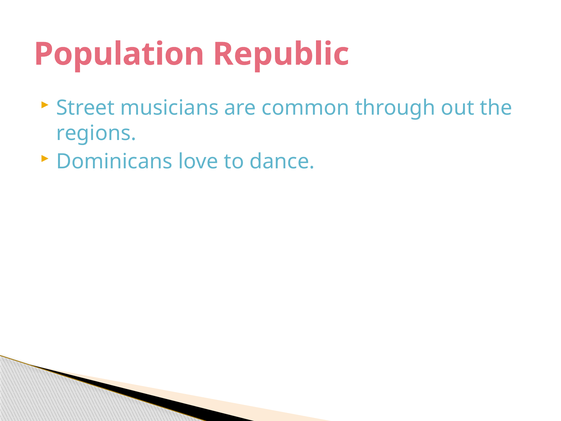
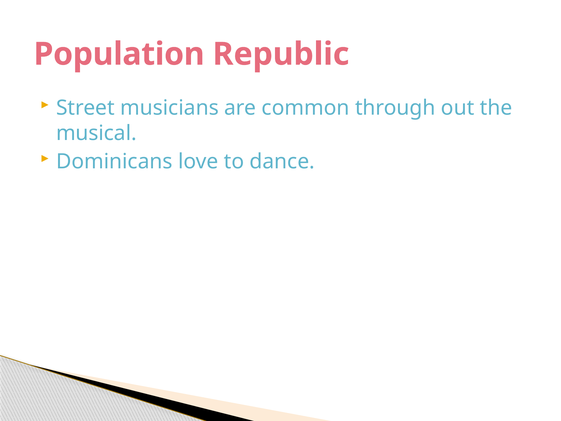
regions: regions -> musical
